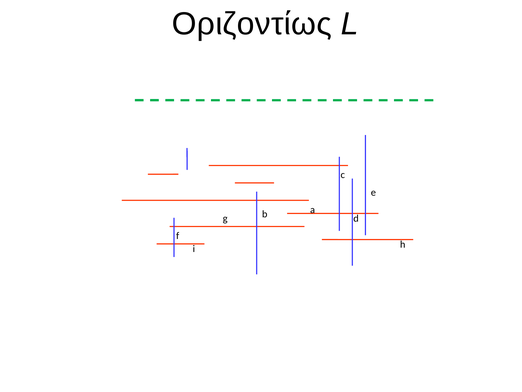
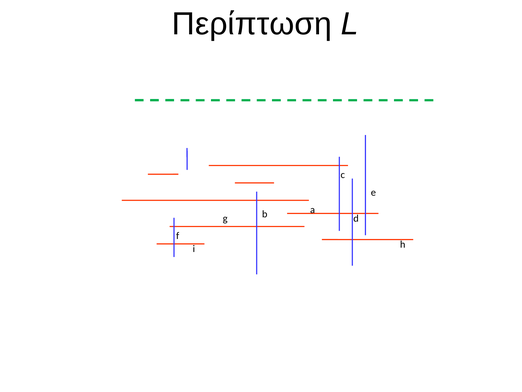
Οριζοντίως: Οριζοντίως -> Περίπτωση
